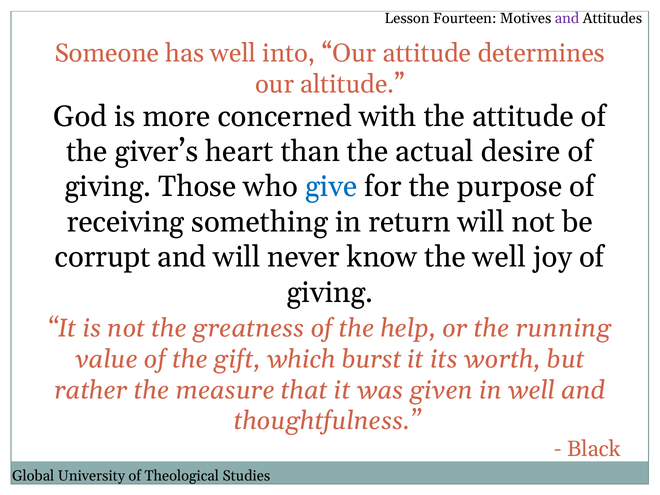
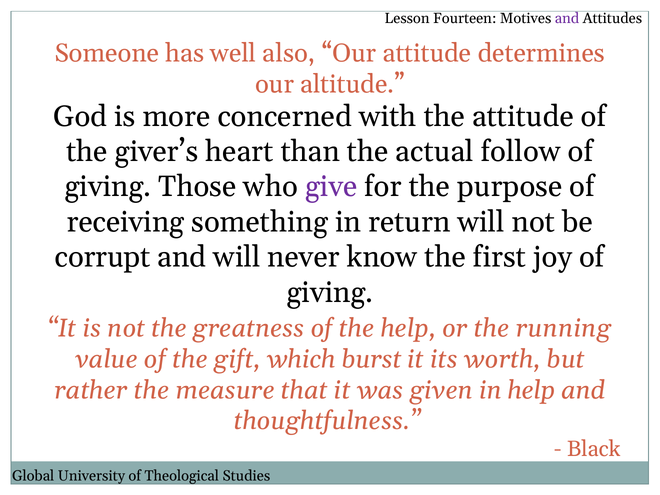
into: into -> also
desire: desire -> follow
give colour: blue -> purple
the well: well -> first
in well: well -> help
